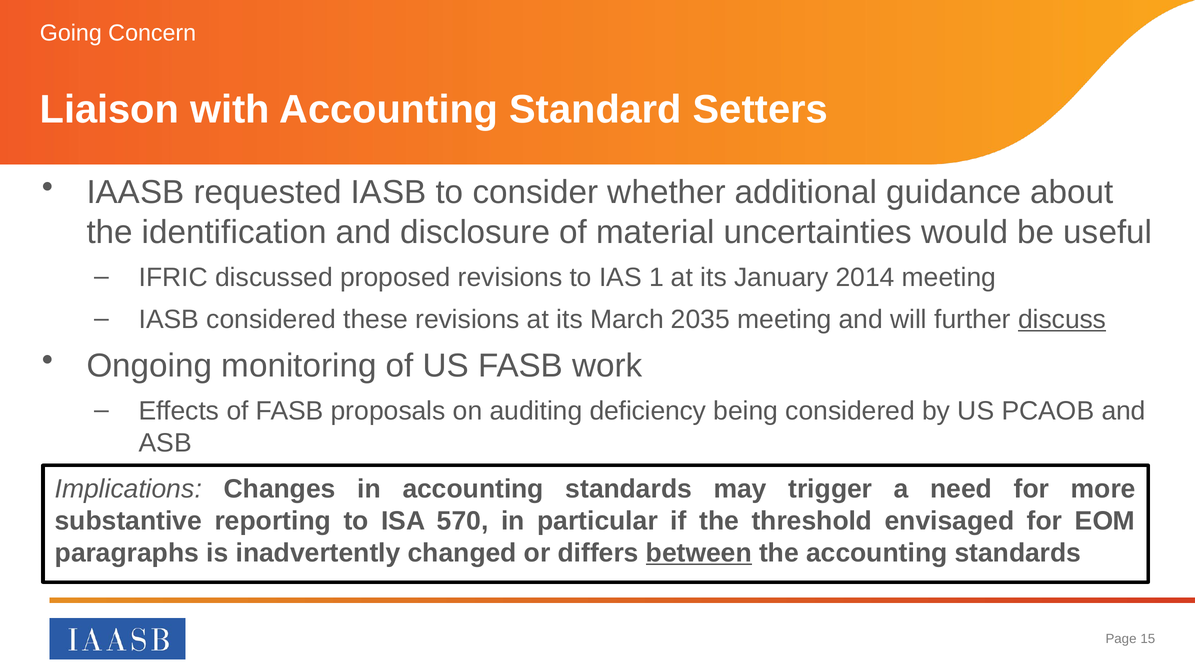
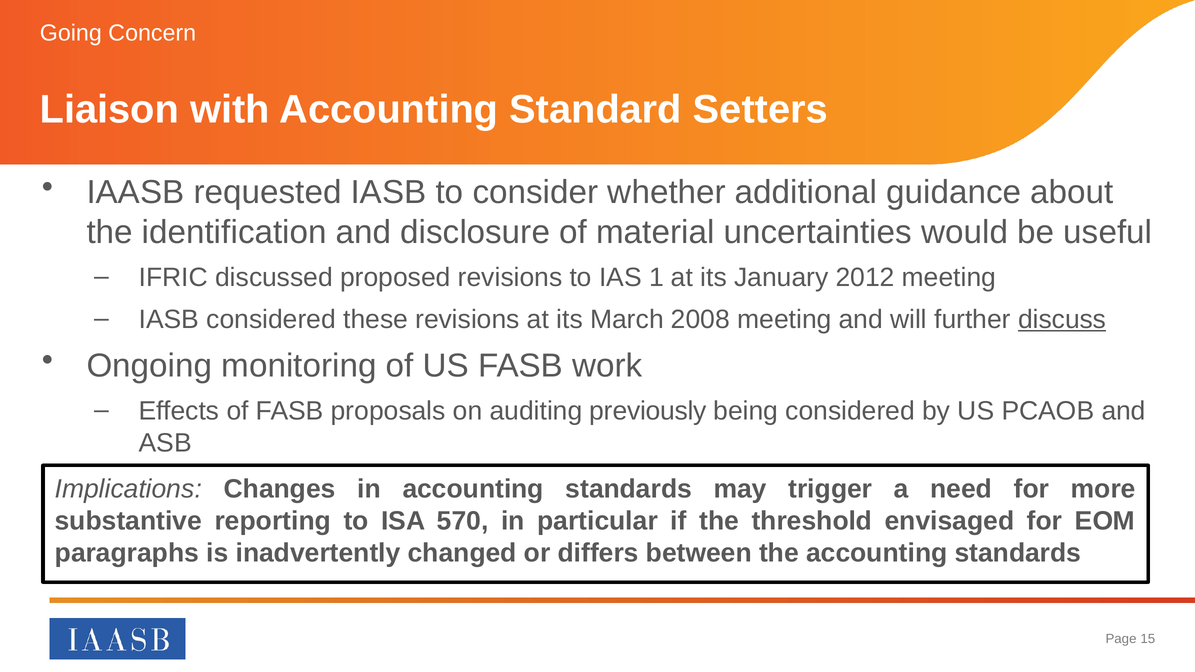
2014: 2014 -> 2012
2035: 2035 -> 2008
deficiency: deficiency -> previously
between underline: present -> none
